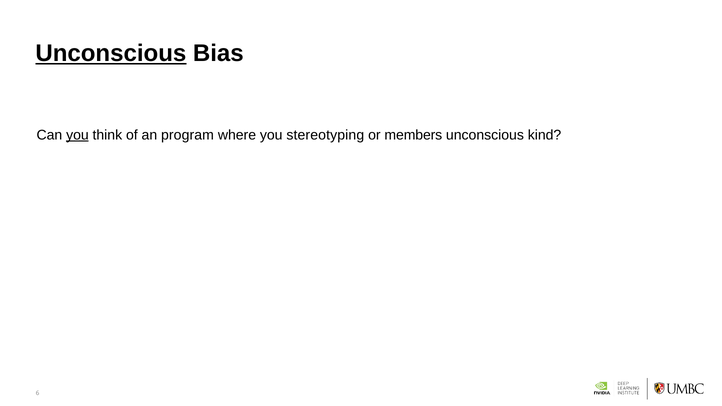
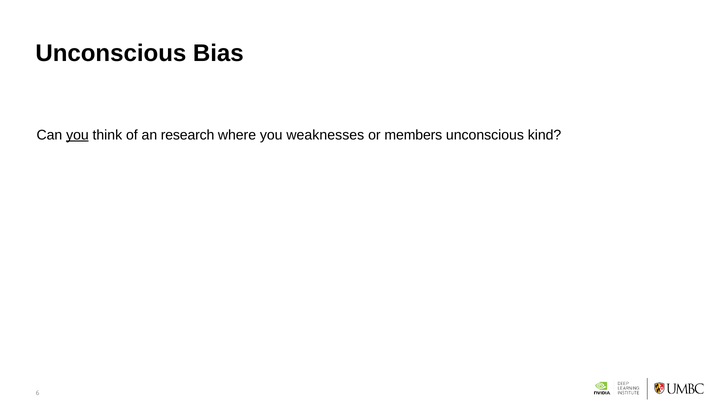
Unconscious at (111, 54) underline: present -> none
program: program -> research
stereotyping: stereotyping -> weaknesses
